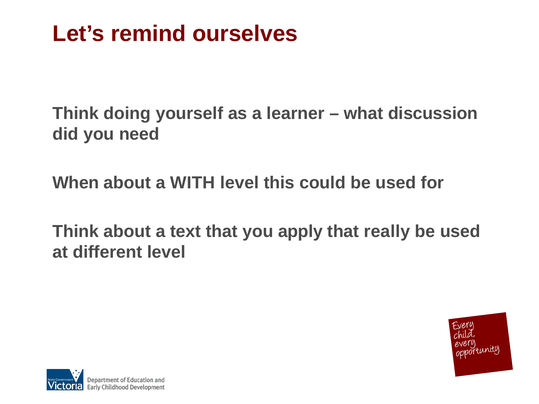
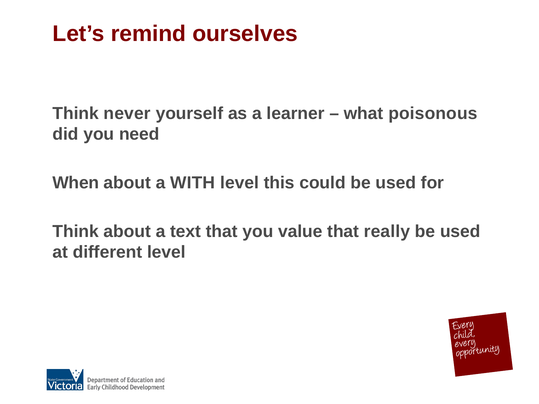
doing: doing -> never
discussion: discussion -> poisonous
apply: apply -> value
